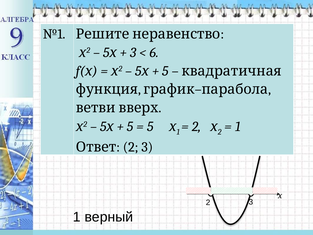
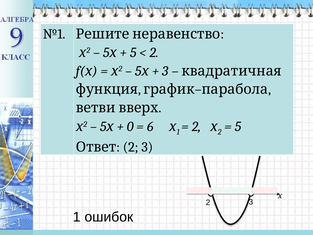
3 at (133, 52): 3 -> 5
6 at (154, 52): 6 -> 2
5 at (165, 71): 5 -> 3
5 at (130, 126): 5 -> 0
5 at (150, 126): 5 -> 6
1 at (238, 126): 1 -> 5
верный: верный -> ошибок
